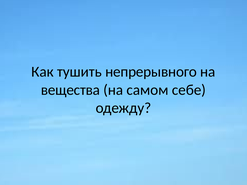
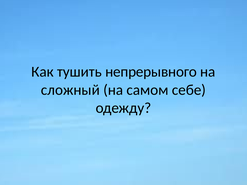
вещества: вещества -> сложный
